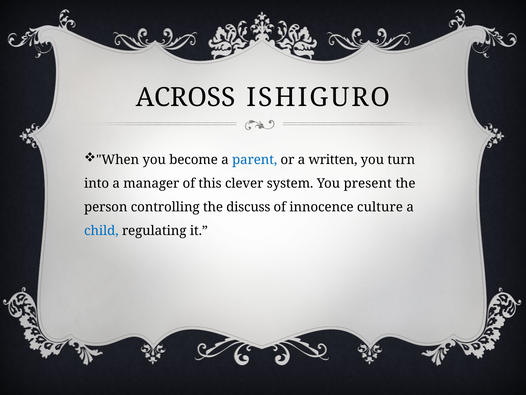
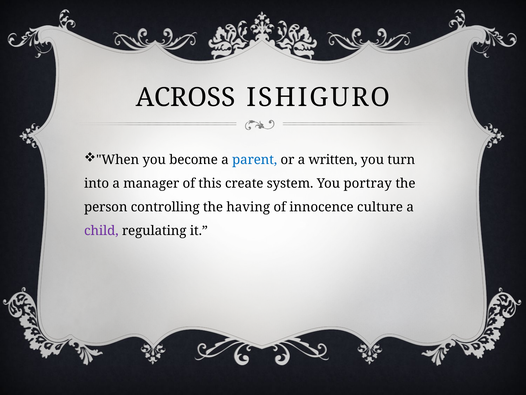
clever: clever -> create
present: present -> portray
discuss: discuss -> having
child colour: blue -> purple
